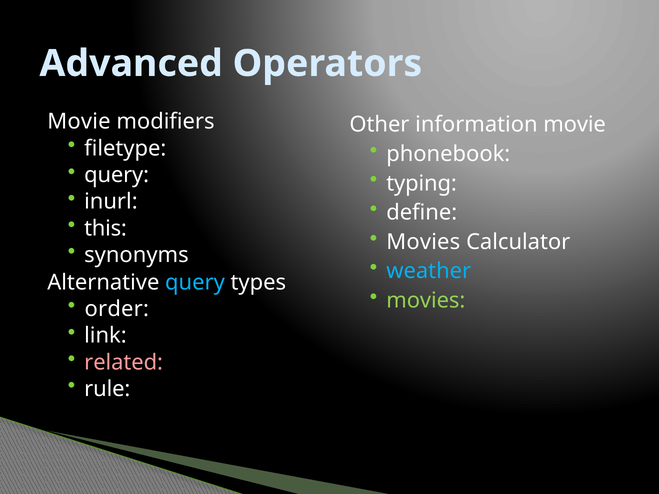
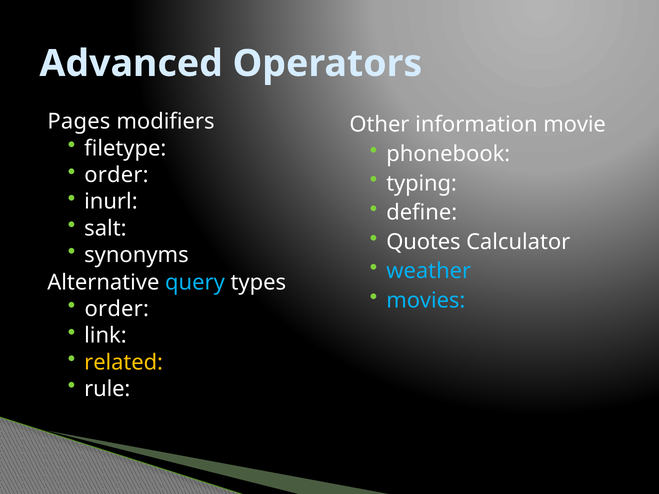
Movie at (79, 122): Movie -> Pages
query at (117, 175): query -> order
this: this -> salt
Movies at (423, 242): Movies -> Quotes
movies at (426, 301) colour: light green -> light blue
related colour: pink -> yellow
